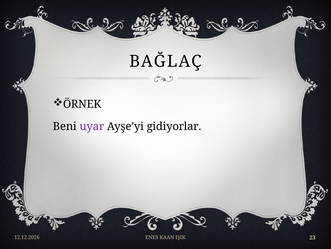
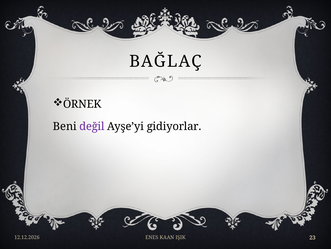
uyar: uyar -> değil
